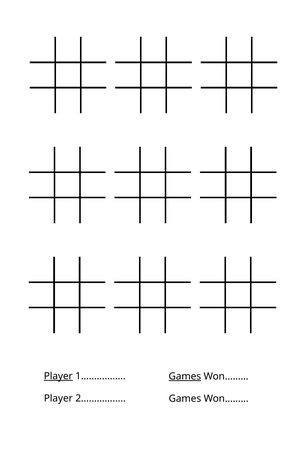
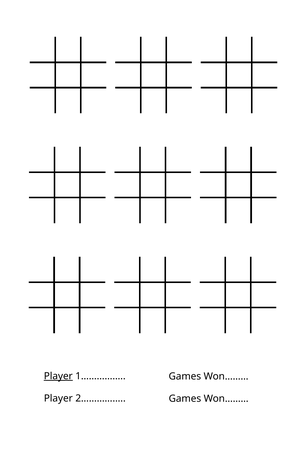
Games at (185, 376) underline: present -> none
